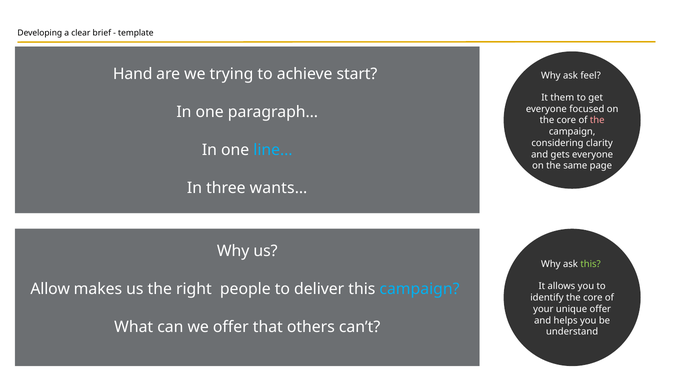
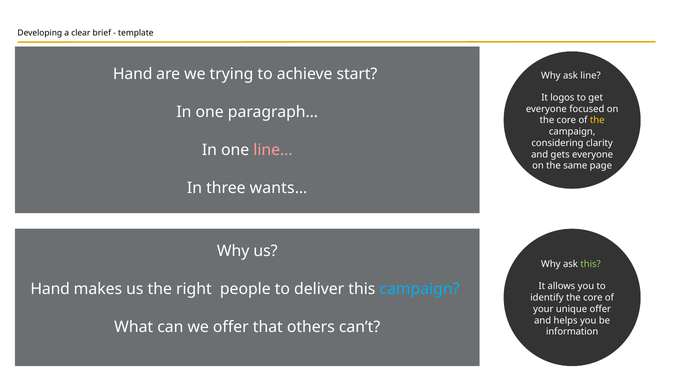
feel: feel -> line
them: them -> logos
the at (597, 120) colour: pink -> yellow
line… colour: light blue -> pink
Allow at (50, 289): Allow -> Hand
understand: understand -> information
